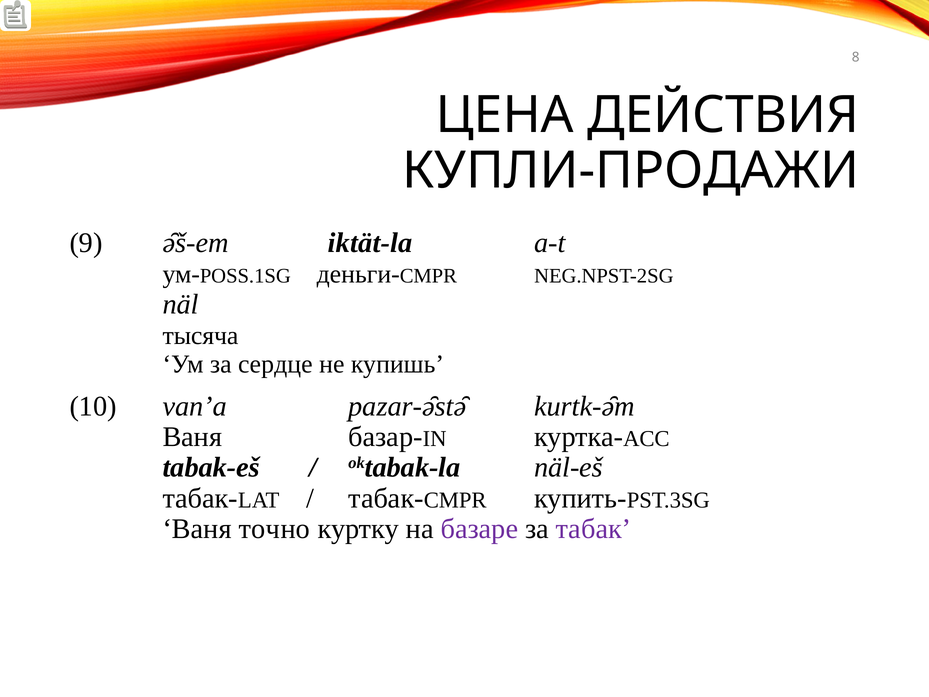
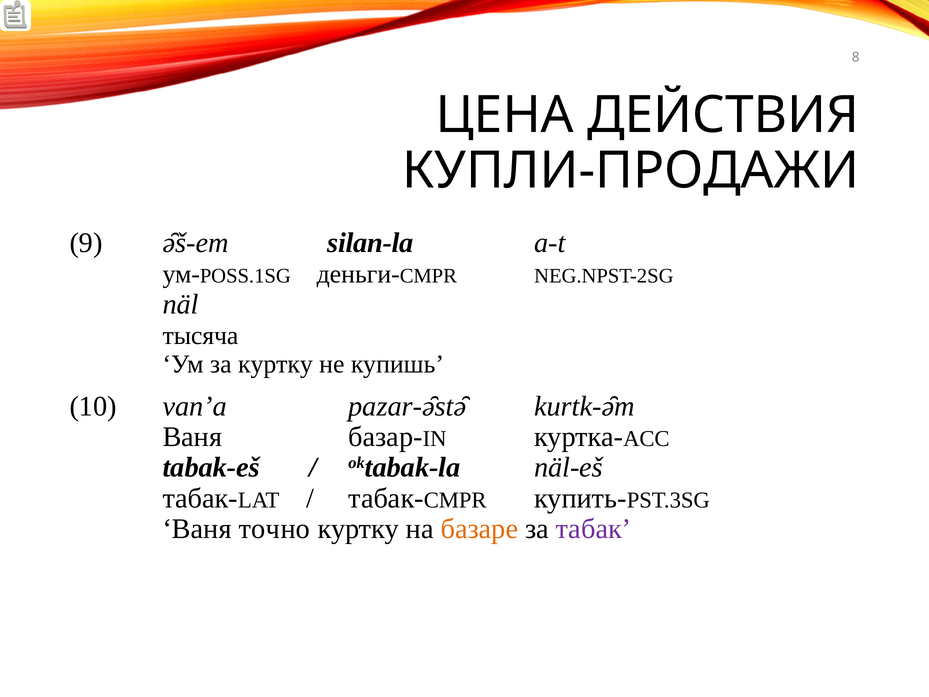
iktät-la: iktät-la -> silan-la
за сердце: сердце -> куртку
базаре colour: purple -> orange
